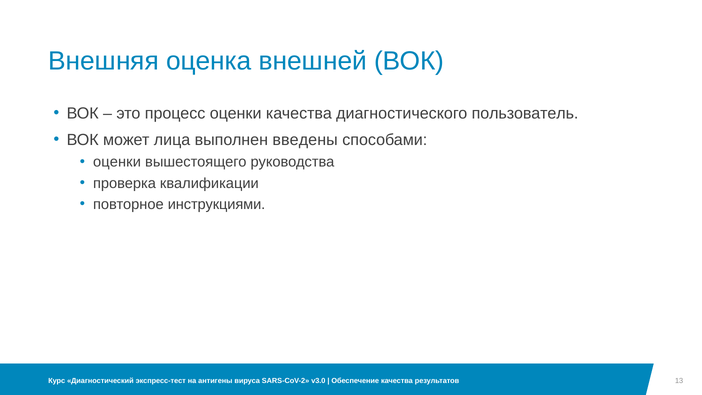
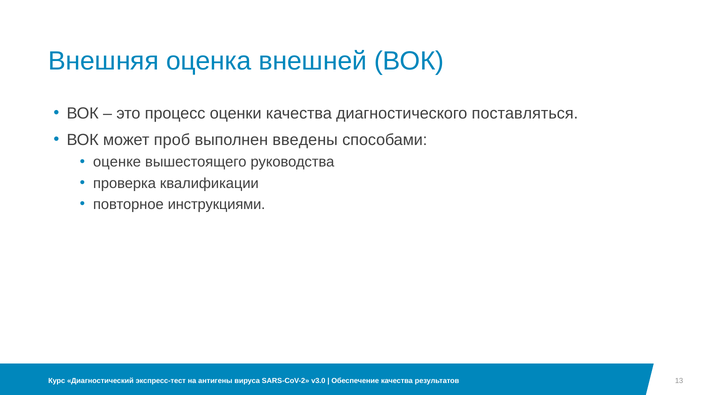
пользователь: пользователь -> поставляться
лица: лица -> проб
оценки at (117, 162): оценки -> оценке
